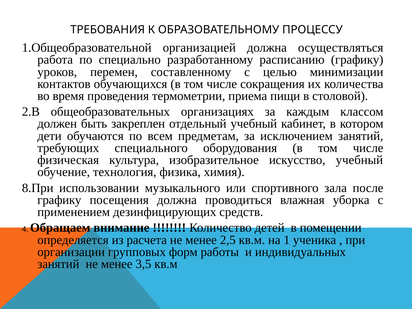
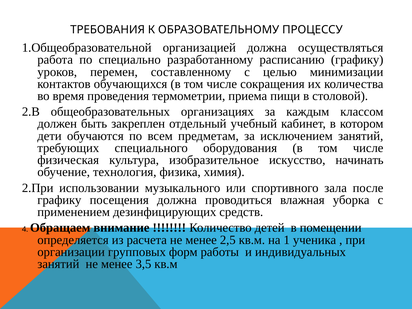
искусство учебный: учебный -> начинать
8.При: 8.При -> 2.При
